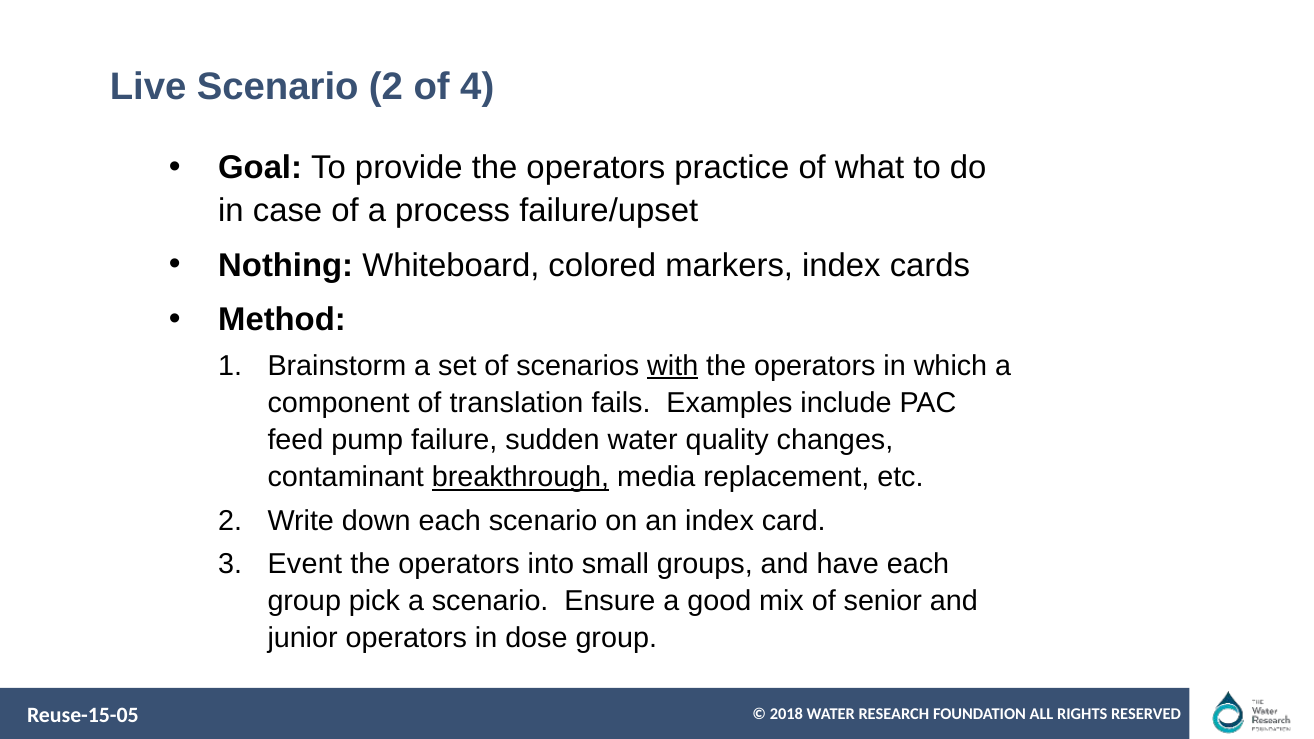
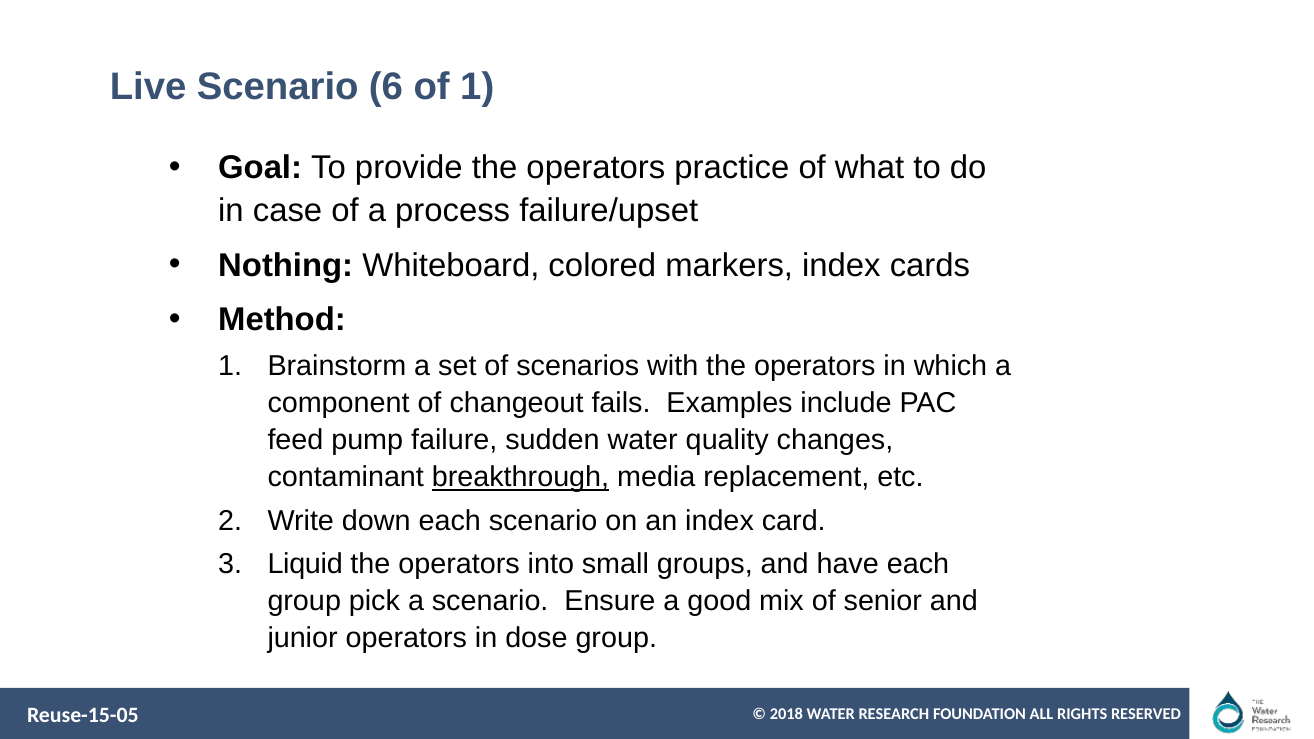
Scenario 2: 2 -> 6
of 4: 4 -> 1
with underline: present -> none
translation: translation -> changeout
Event: Event -> Liquid
